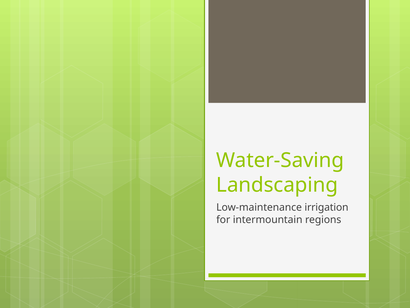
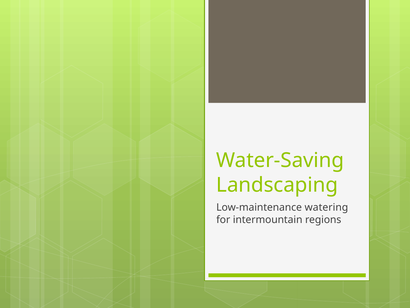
irrigation: irrigation -> watering
